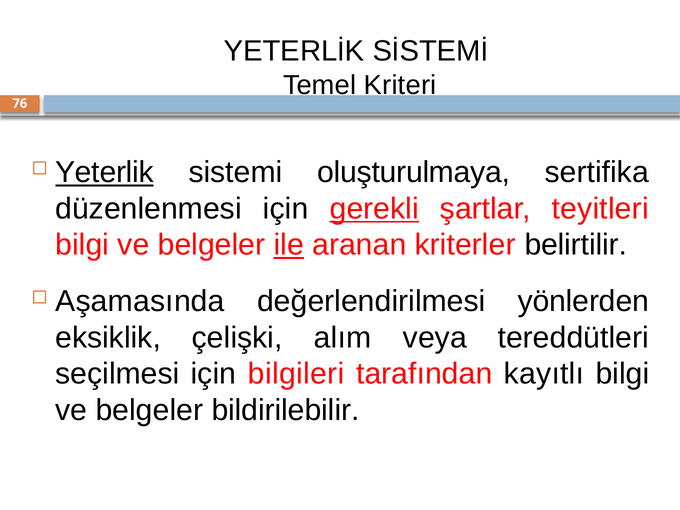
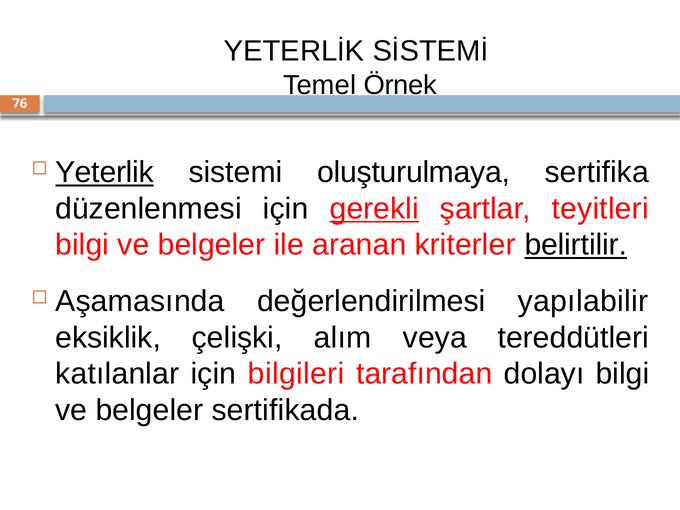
Kriteri: Kriteri -> Örnek
ile underline: present -> none
belirtilir underline: none -> present
yönlerden: yönlerden -> yapılabilir
seçilmesi: seçilmesi -> katılanlar
kayıtlı: kayıtlı -> dolayı
bildirilebilir: bildirilebilir -> sertifikada
